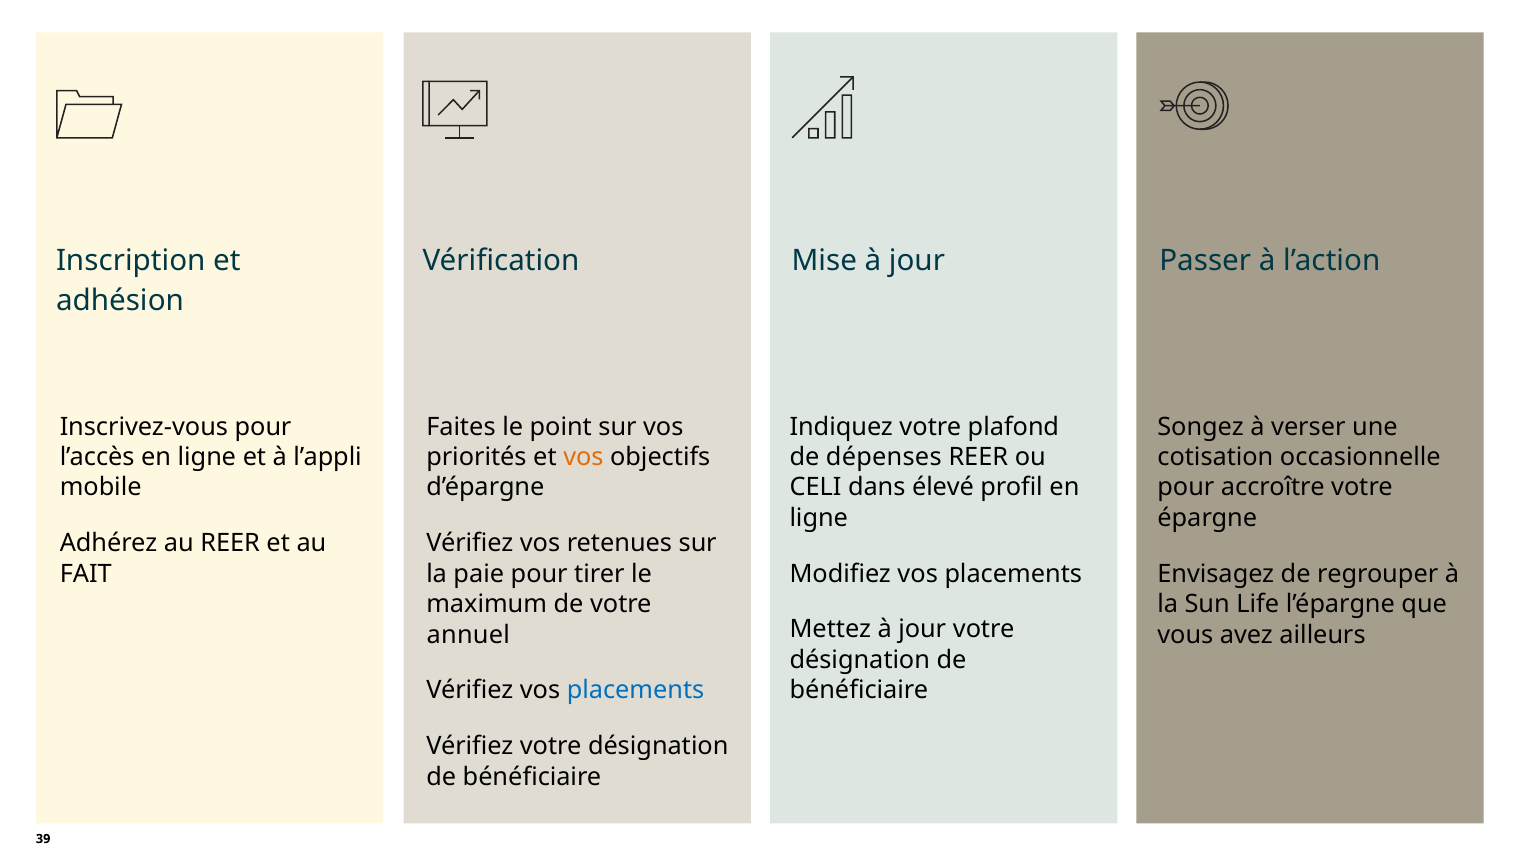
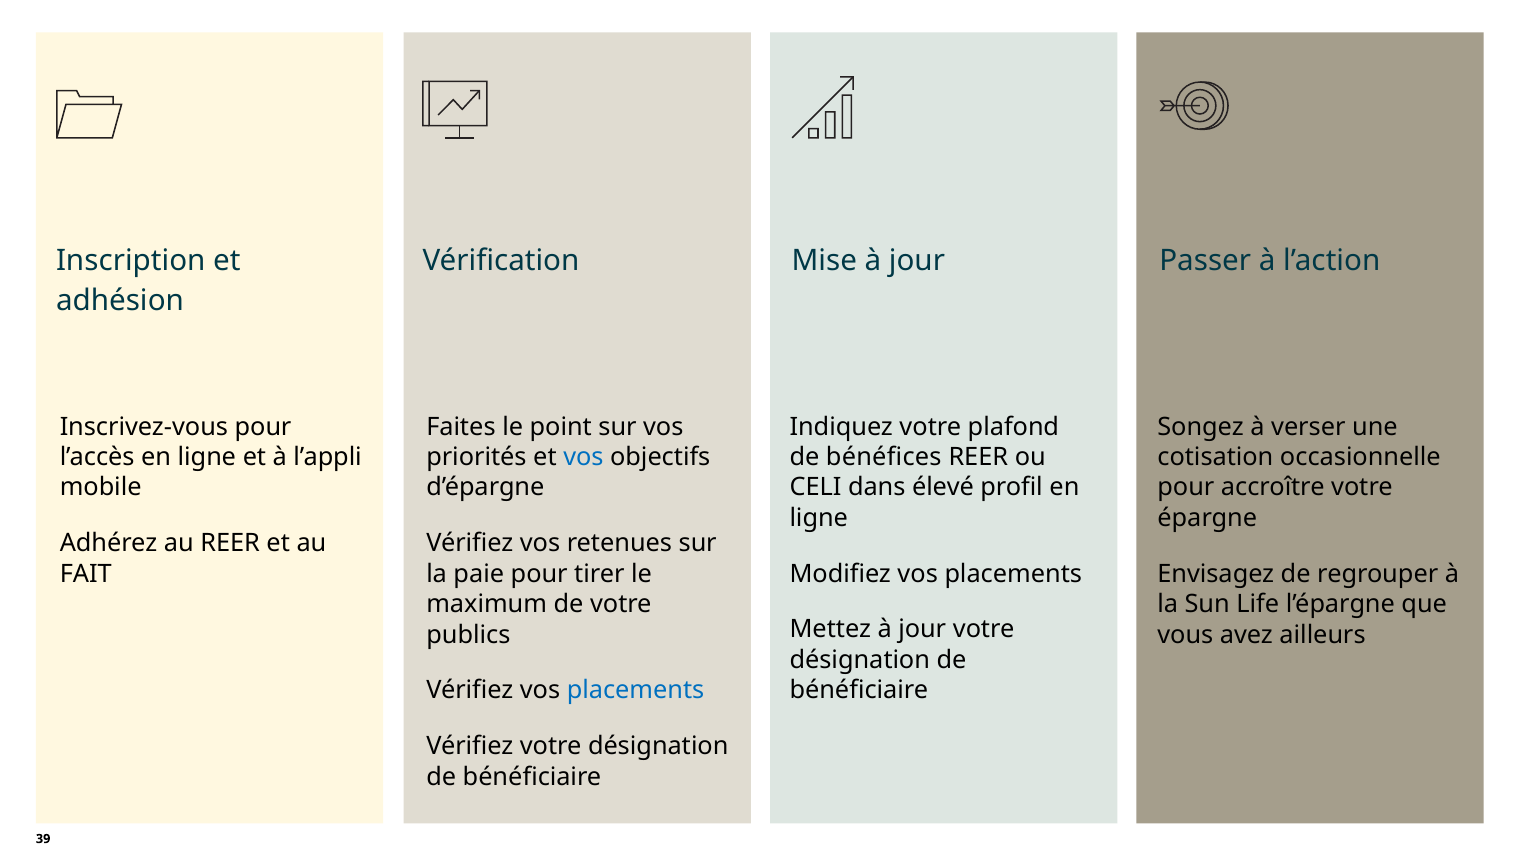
vos at (583, 457) colour: orange -> blue
dépenses: dépenses -> bénéfices
annuel: annuel -> publics
